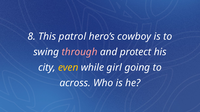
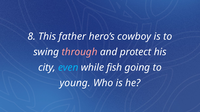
patrol: patrol -> father
even colour: yellow -> light blue
girl: girl -> fish
across: across -> young
